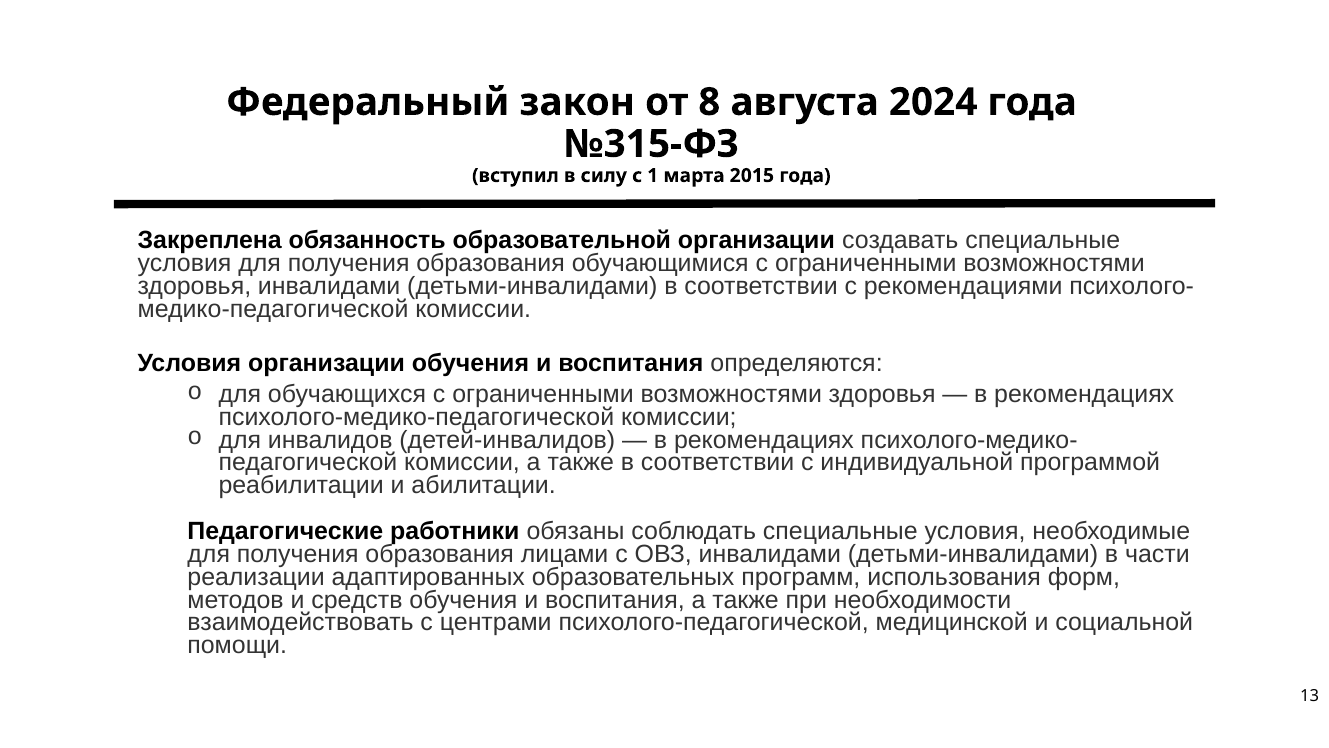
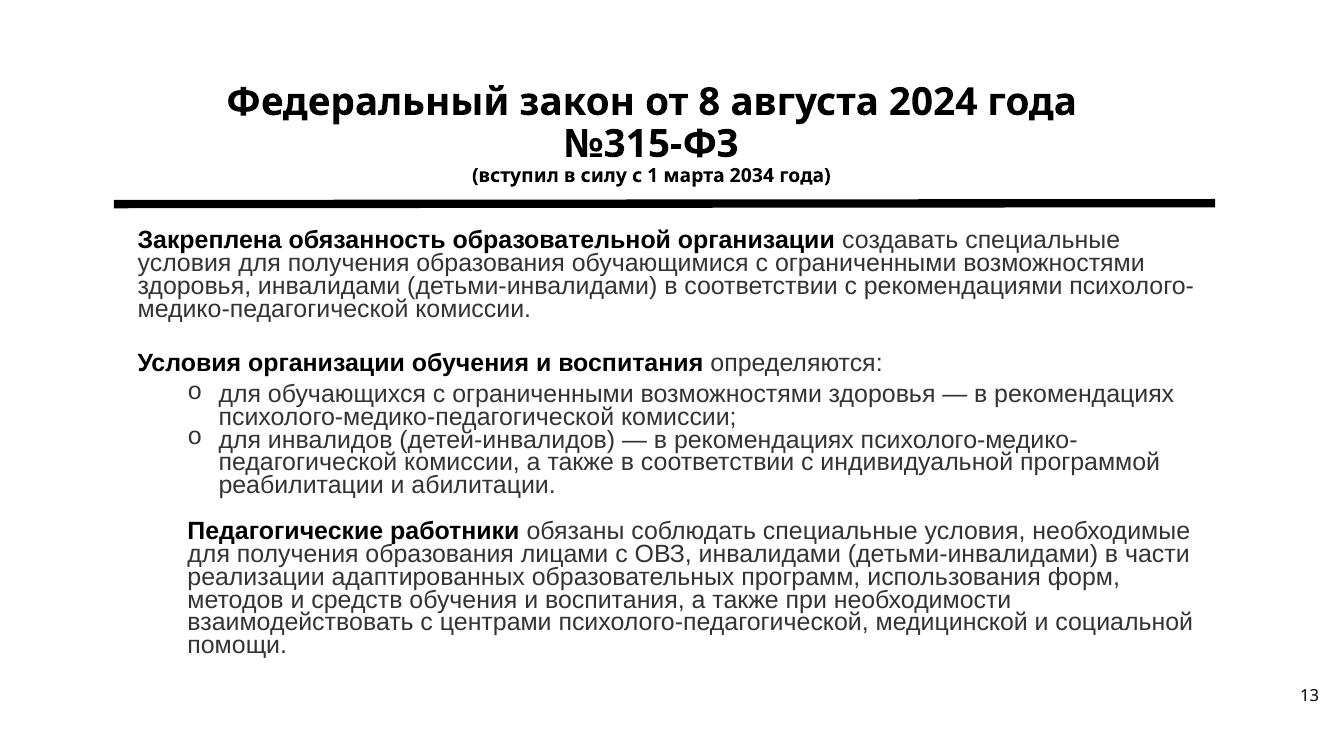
2015: 2015 -> 2034
